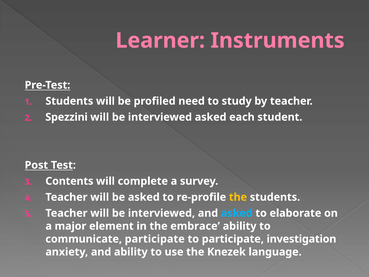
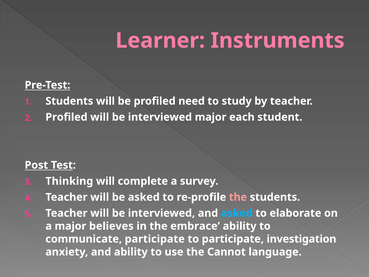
Spezzini at (67, 117): Spezzini -> Profiled
interviewed asked: asked -> major
Contents: Contents -> Thinking
the at (238, 197) colour: yellow -> pink
element: element -> believes
Knezek: Knezek -> Cannot
